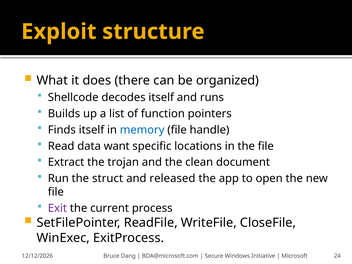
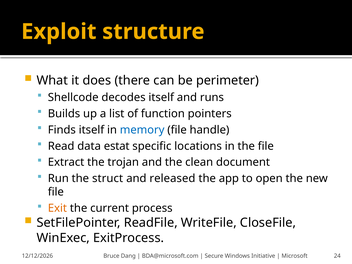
organized: organized -> perimeter
want: want -> estat
Exit colour: purple -> orange
